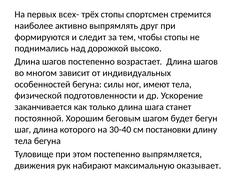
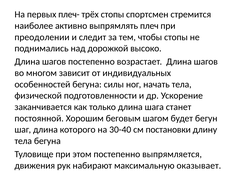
всех-: всех- -> плеч-
друг: друг -> плеч
формируются: формируются -> преодолении
имеют: имеют -> начать
